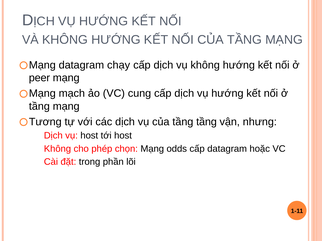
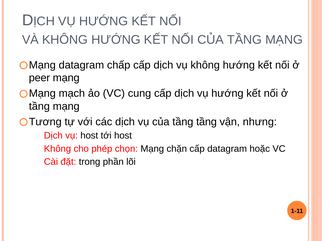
chạy: chạy -> chấp
odds: odds -> chặn
